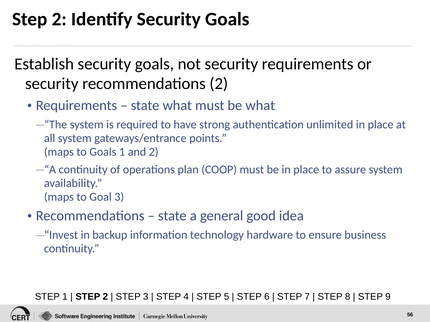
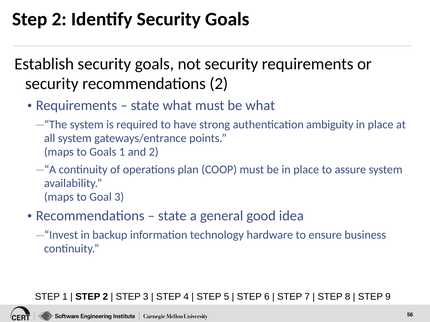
unlimited: unlimited -> ambiguity
